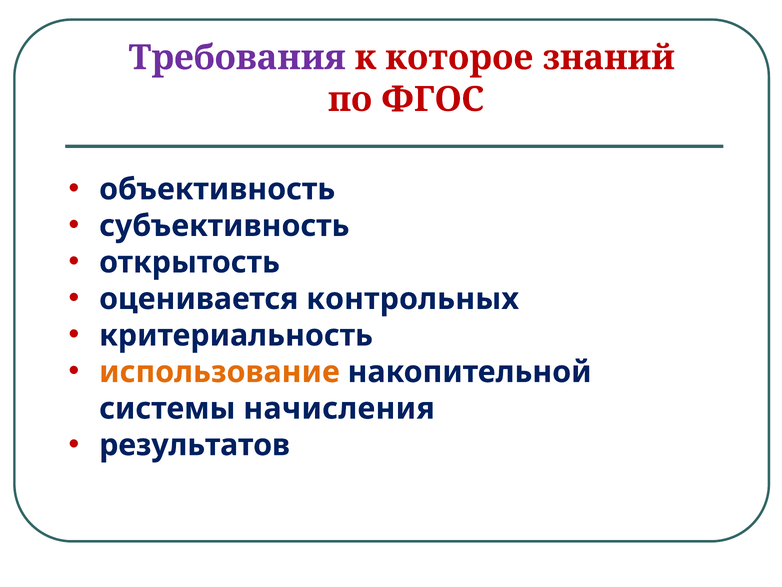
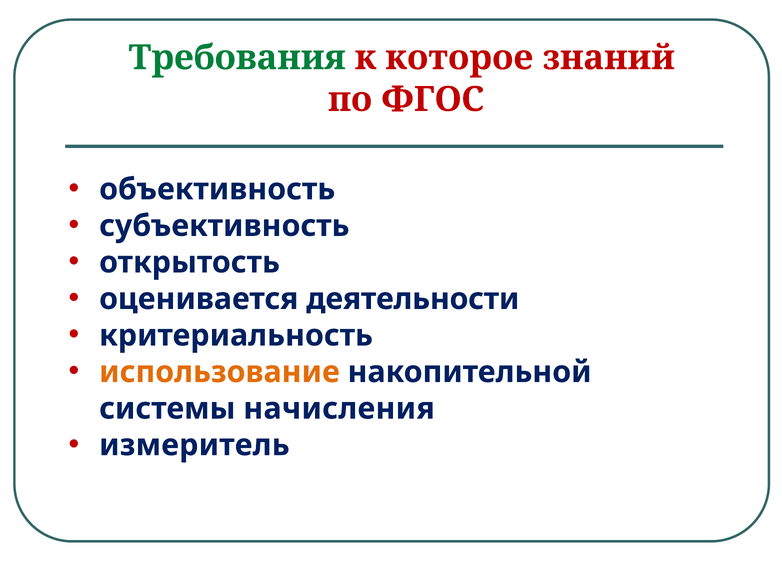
Требования colour: purple -> green
контрольных: контрольных -> деятельности
результатов: результатов -> измеритель
